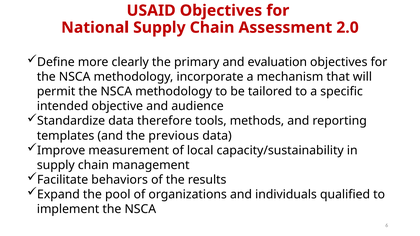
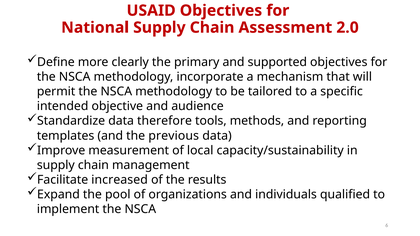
evaluation: evaluation -> supported
behaviors: behaviors -> increased
